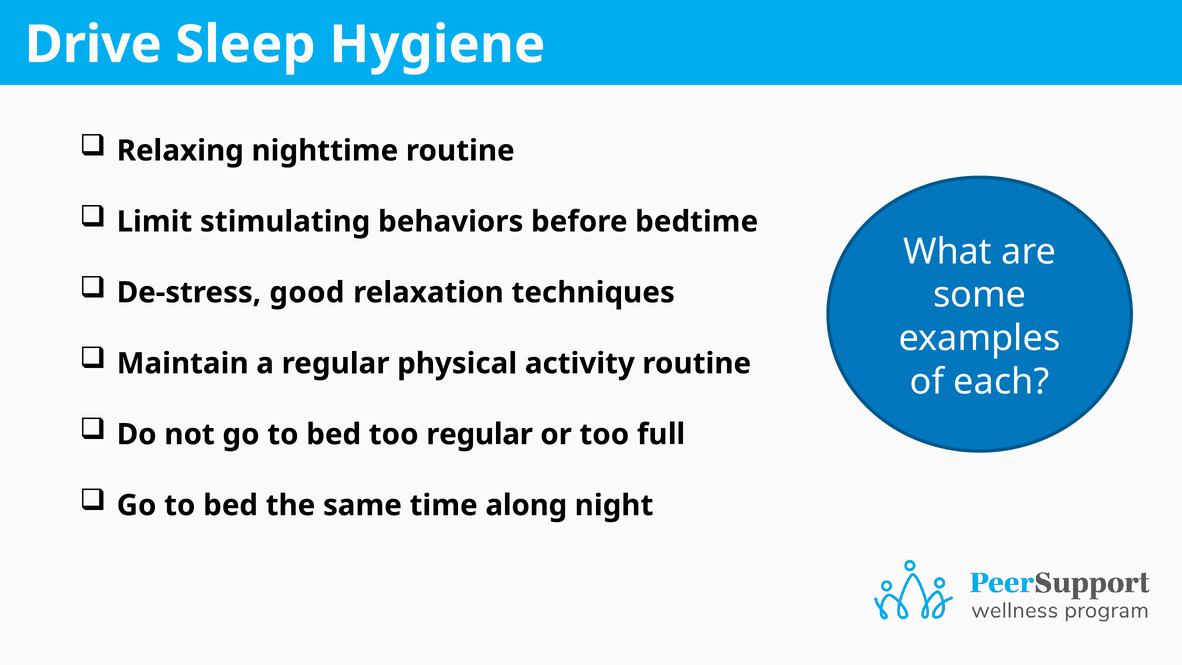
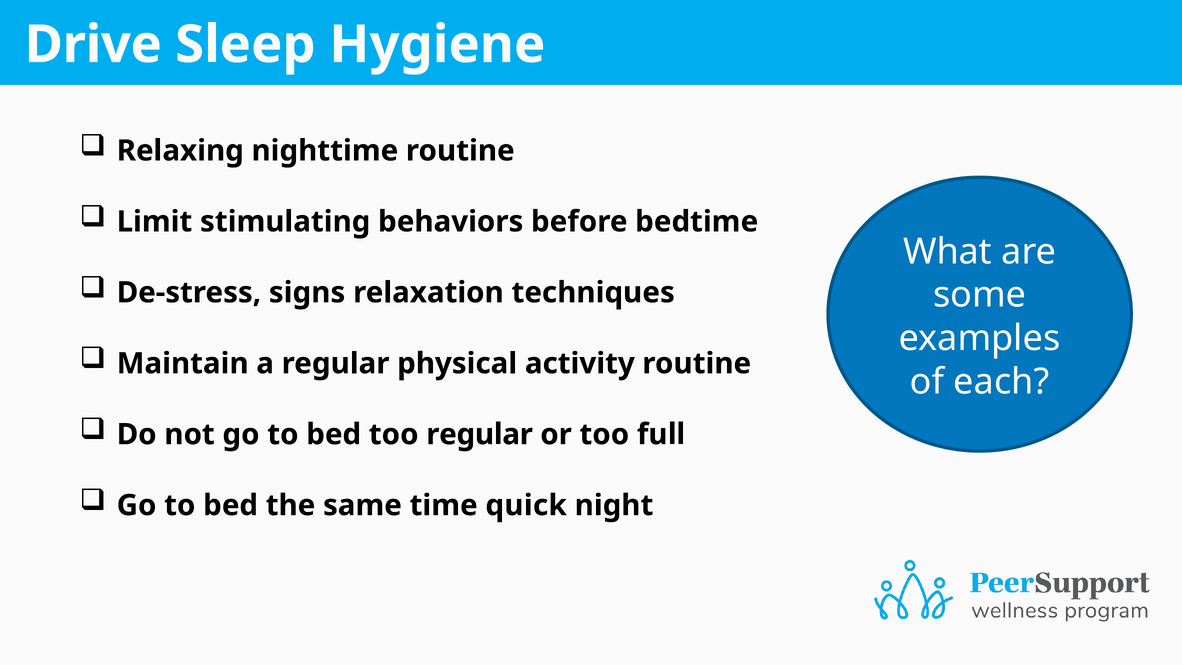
good: good -> signs
along: along -> quick
